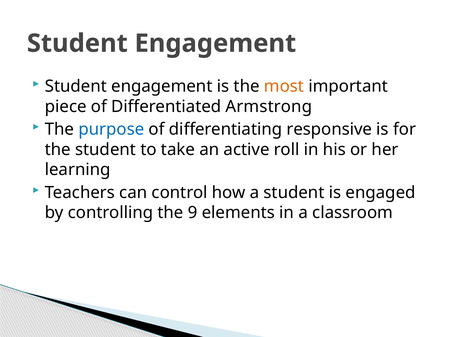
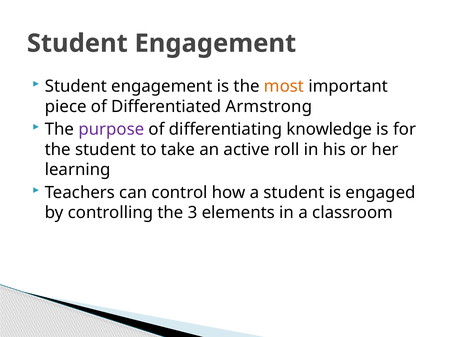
purpose colour: blue -> purple
responsive: responsive -> knowledge
9: 9 -> 3
